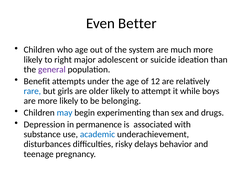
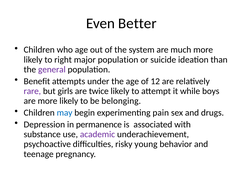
major adolescent: adolescent -> population
rare colour: blue -> purple
older: older -> twice
experimenting than: than -> pain
academic colour: blue -> purple
disturbances: disturbances -> psychoactive
delays: delays -> young
